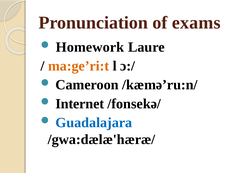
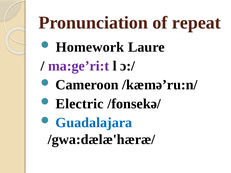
exams: exams -> repeat
ma:ge’ri:t colour: orange -> purple
Internet: Internet -> Electric
